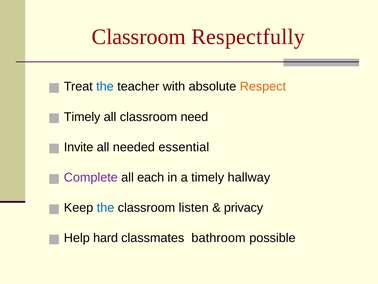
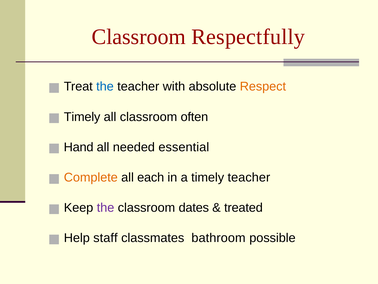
need: need -> often
Invite: Invite -> Hand
Complete colour: purple -> orange
timely hallway: hallway -> teacher
the at (106, 207) colour: blue -> purple
listen: listen -> dates
privacy: privacy -> treated
hard: hard -> staff
